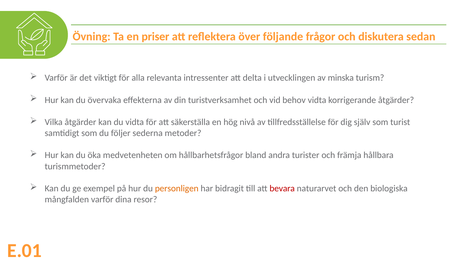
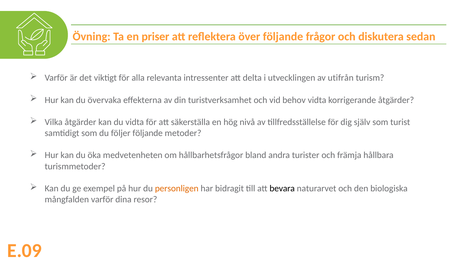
minska: minska -> utifrån
följer sederna: sederna -> följande
bevara colour: red -> black
E.01: E.01 -> E.09
